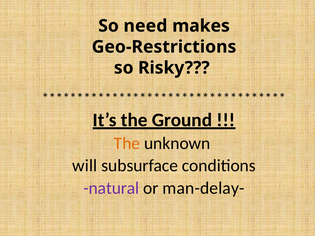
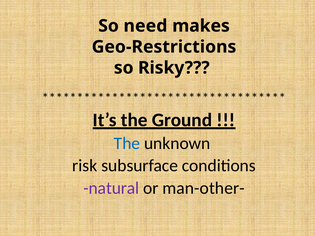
The at (127, 143) colour: orange -> blue
will: will -> risk
man-delay-: man-delay- -> man-other-
